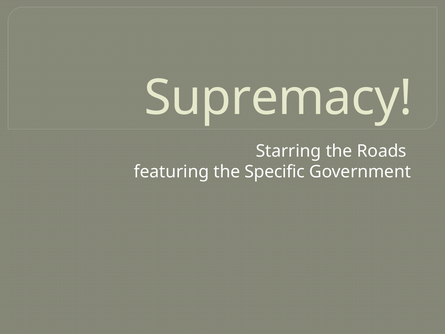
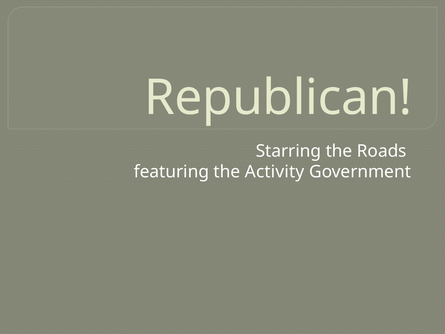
Supremacy: Supremacy -> Republican
Specific: Specific -> Activity
